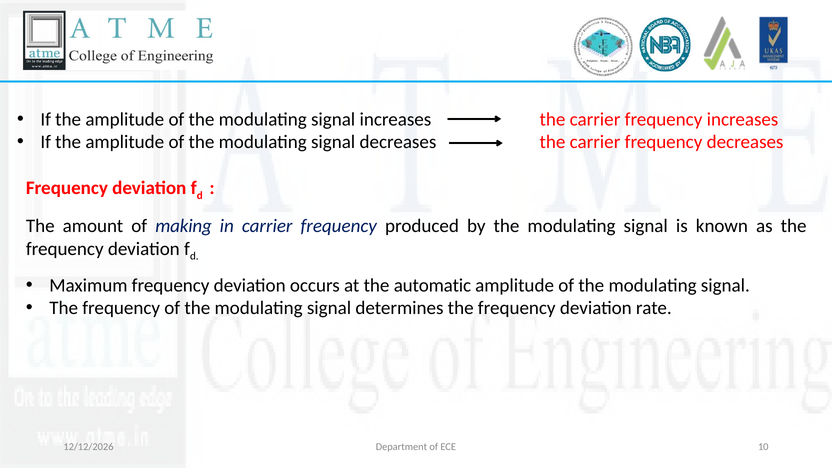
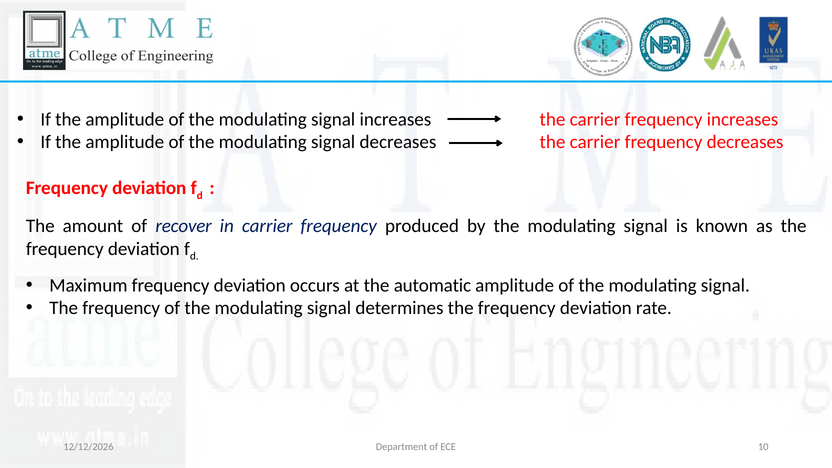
making: making -> recover
